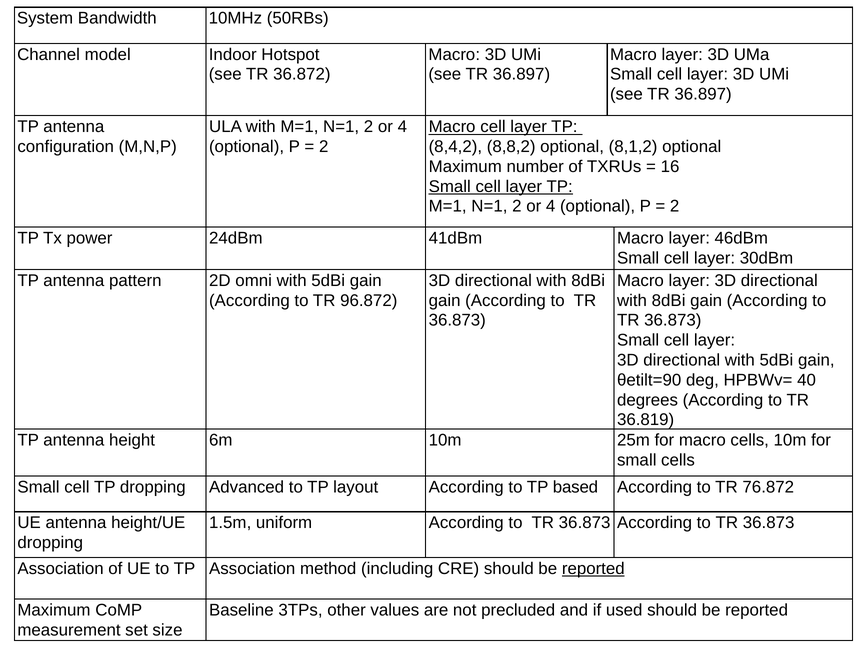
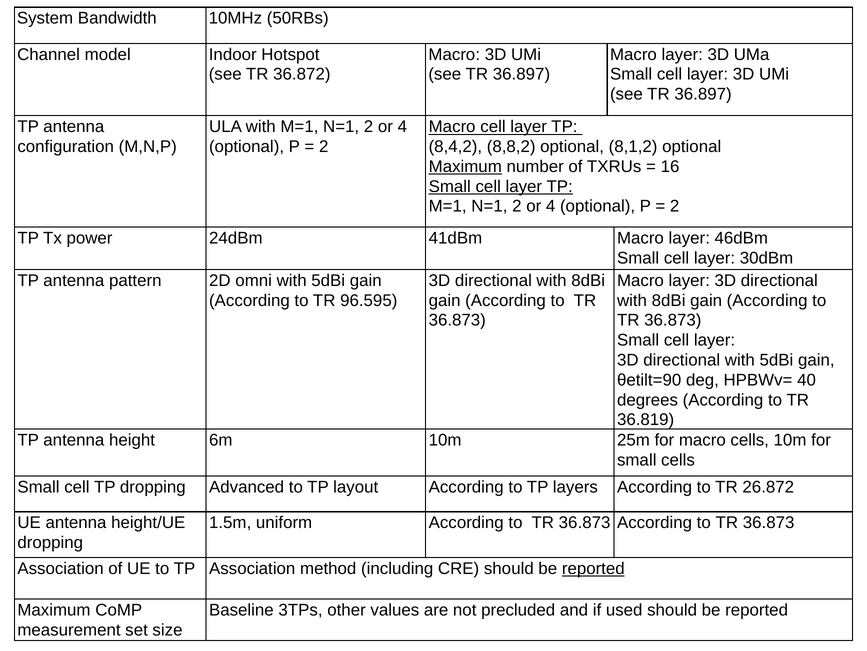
Maximum at (465, 166) underline: none -> present
96.872: 96.872 -> 96.595
based: based -> layers
76.872: 76.872 -> 26.872
